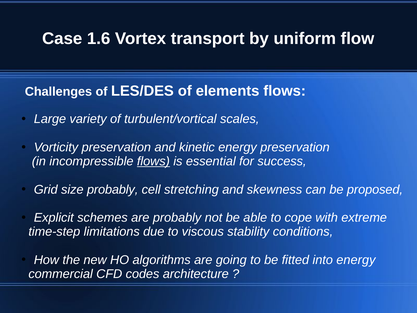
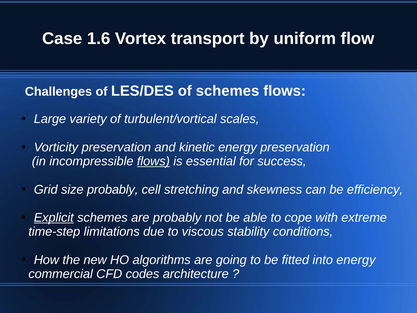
of elements: elements -> schemes
proposed: proposed -> efficiency
Explicit underline: none -> present
